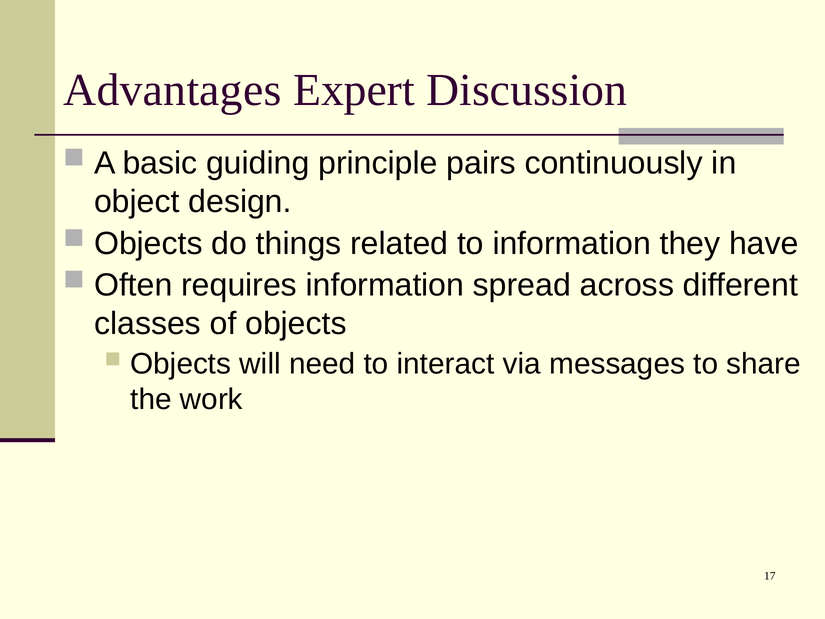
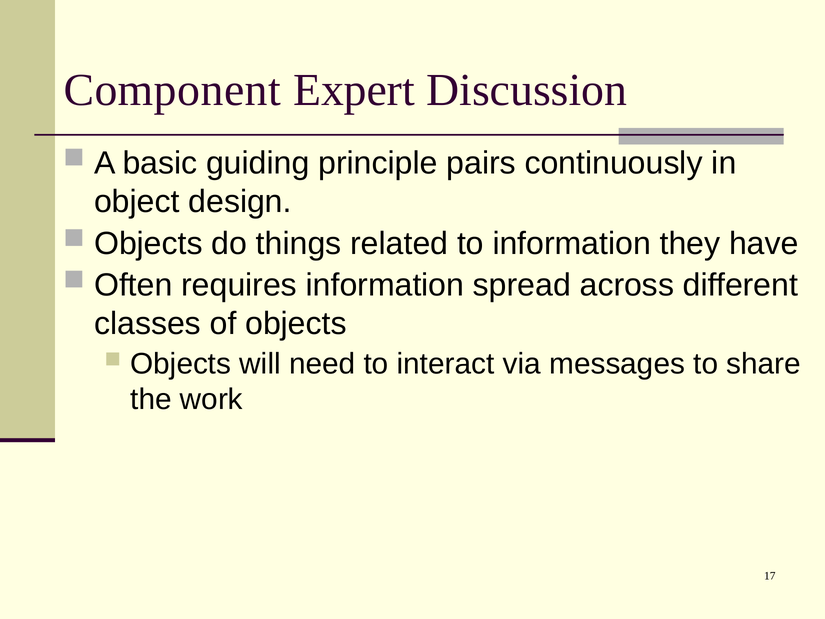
Advantages: Advantages -> Component
